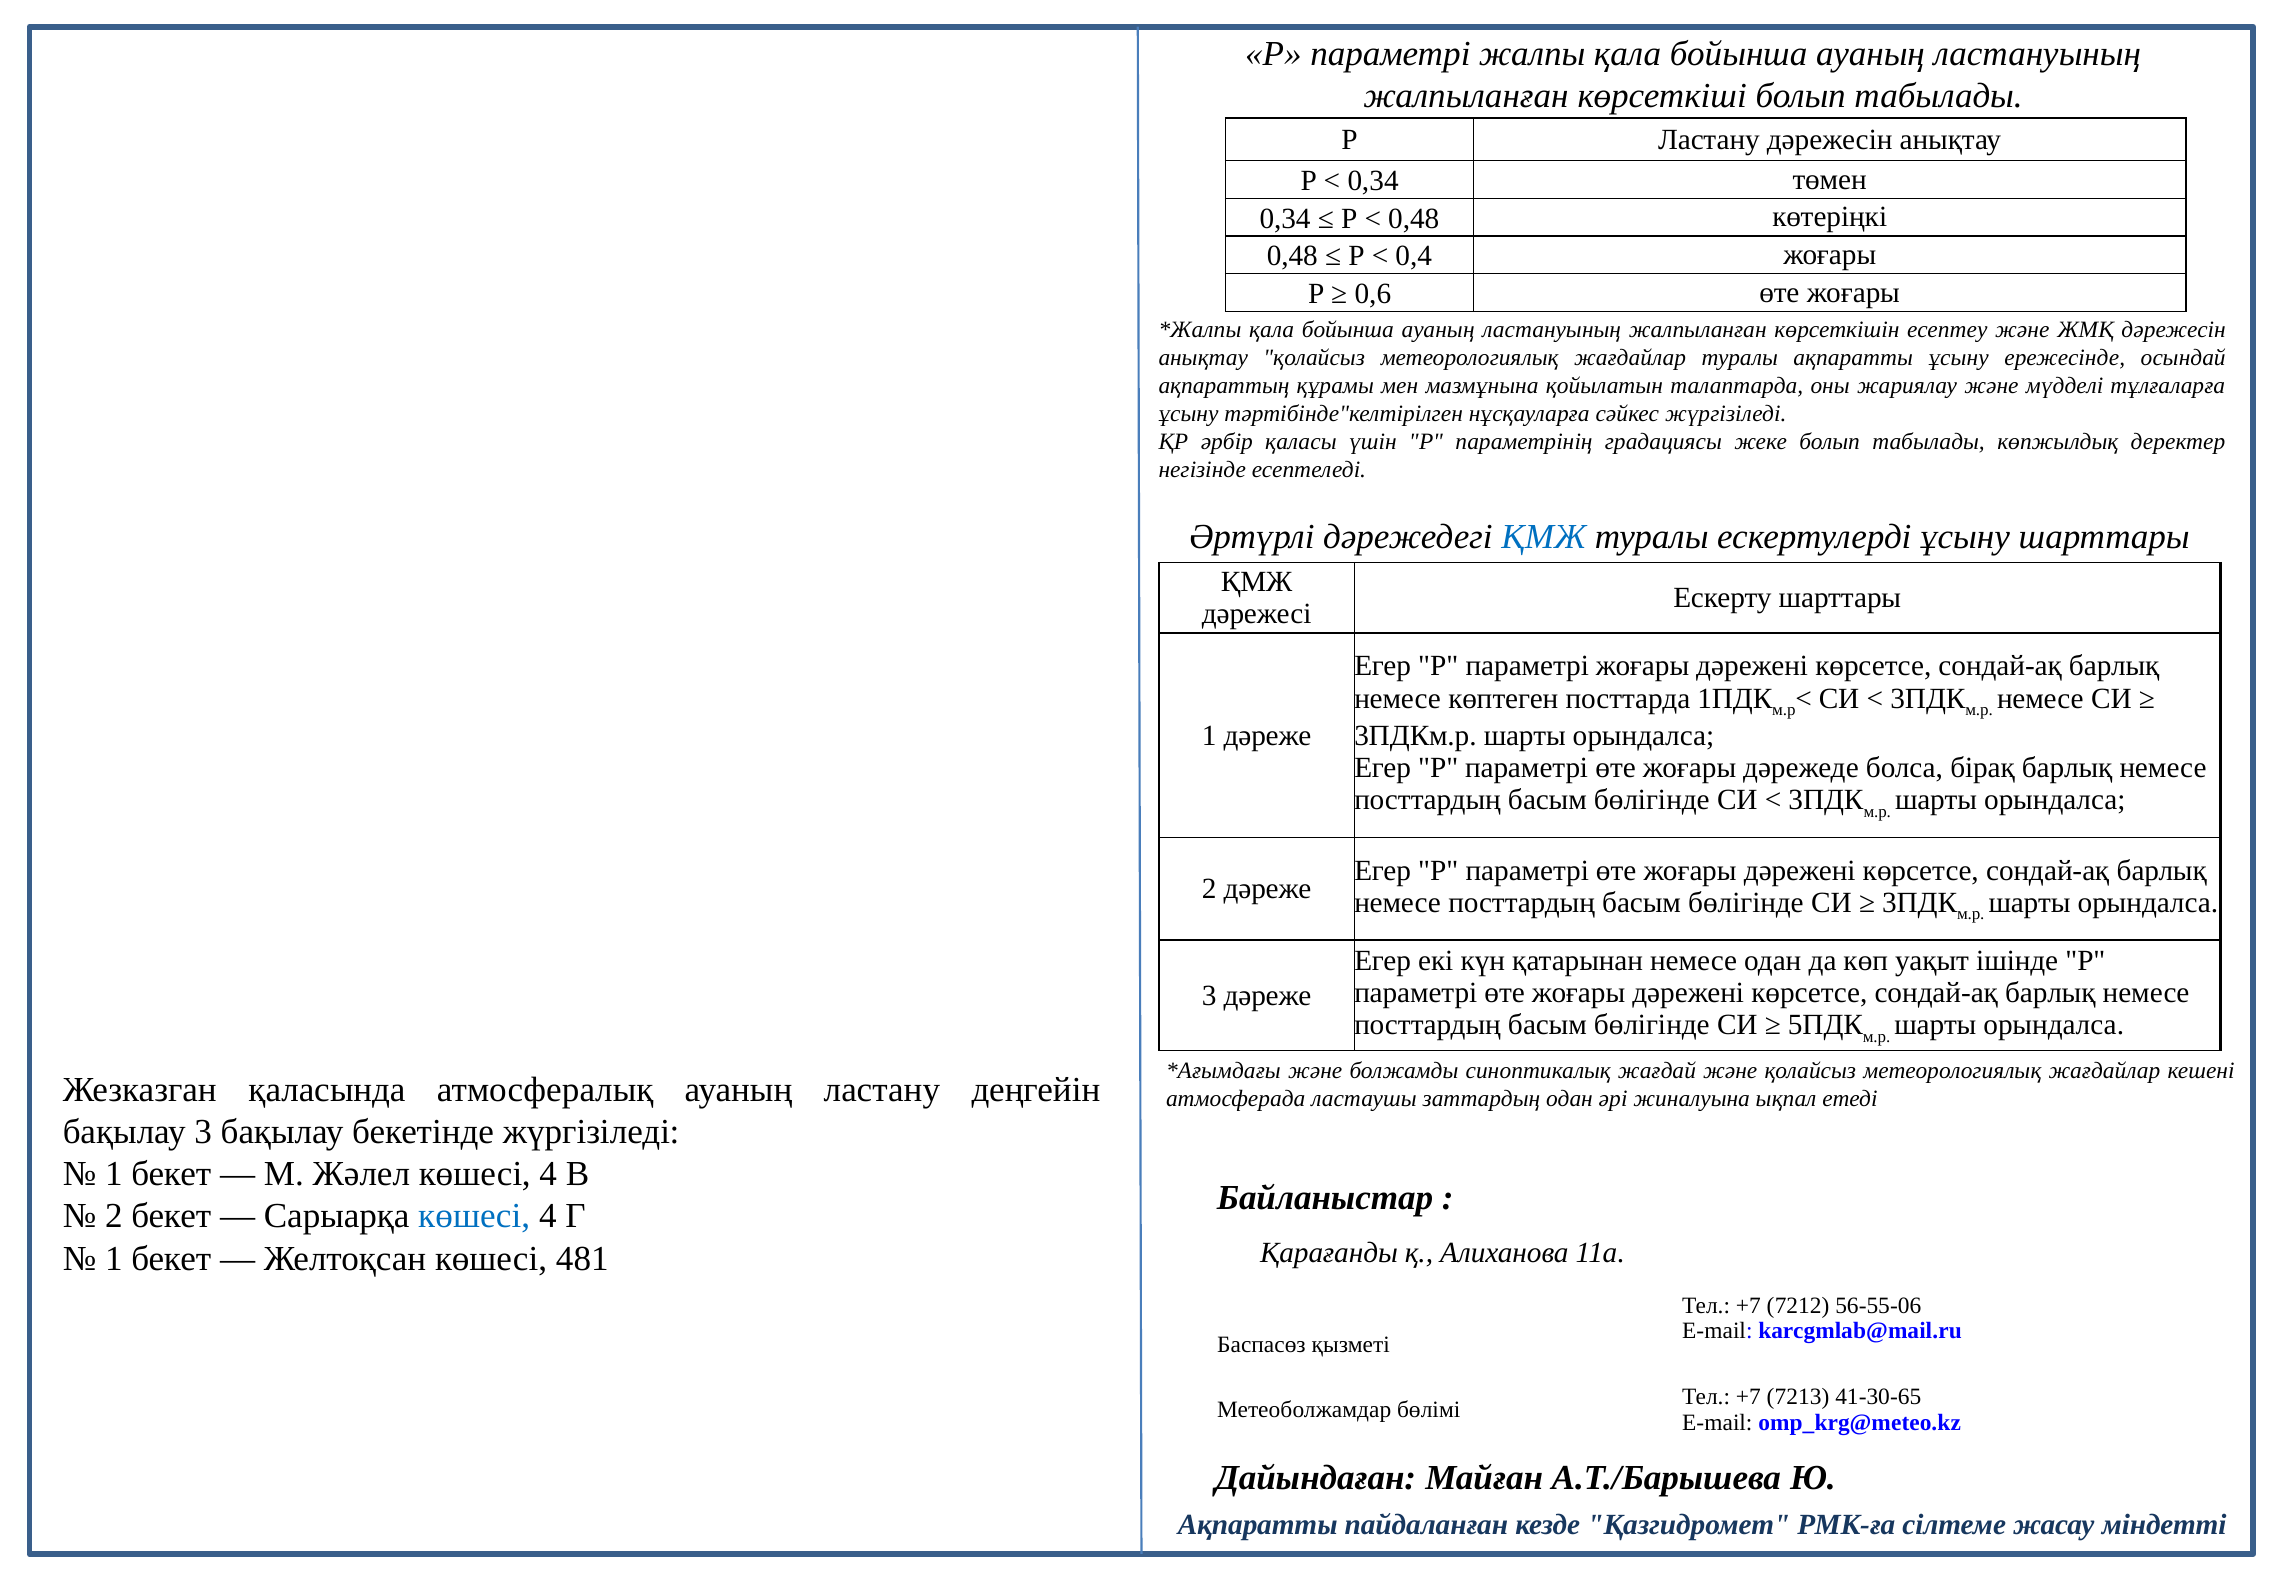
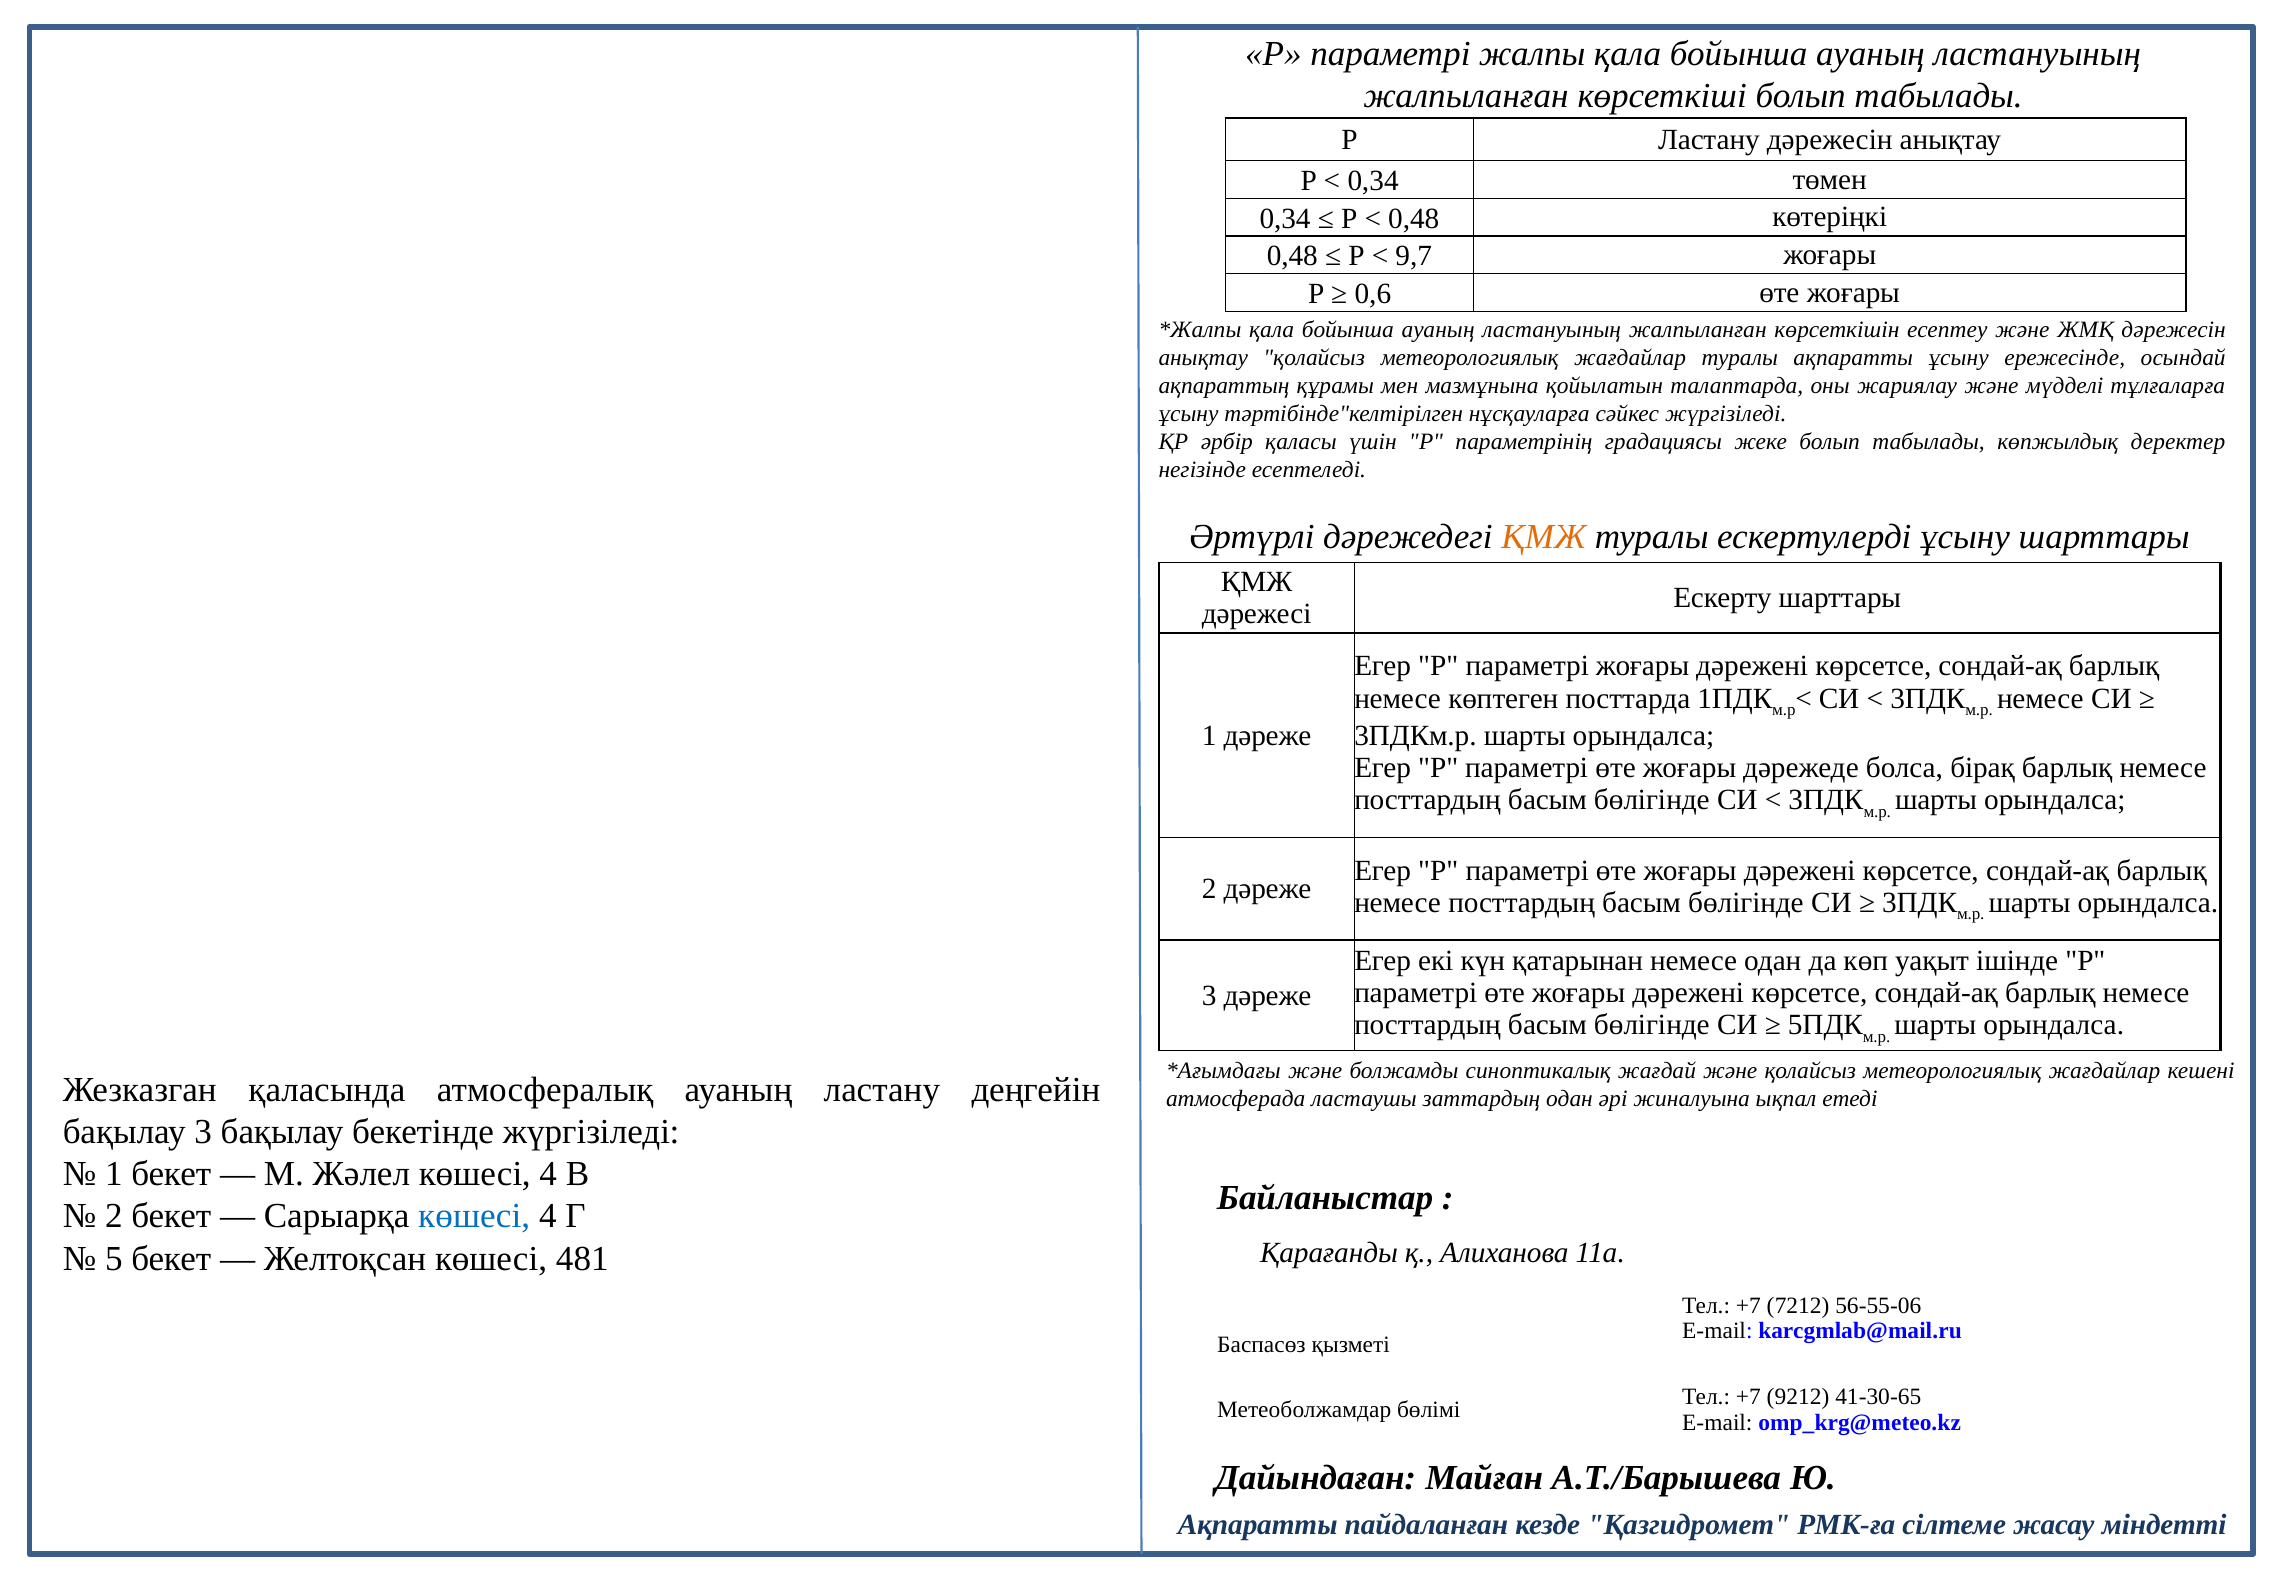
0,4: 0,4 -> 9,7
ҚМЖ at (1544, 536) colour: blue -> orange
1 at (114, 1258): 1 -> 5
7213: 7213 -> 9212
